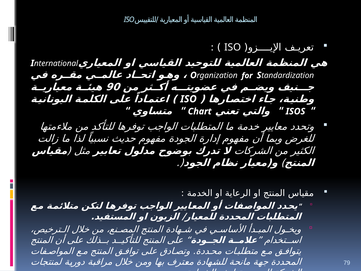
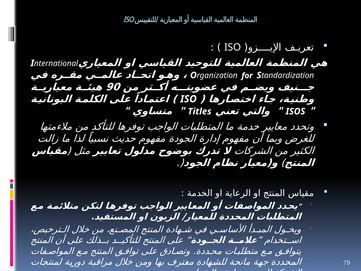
Chart: Chart -> Titles
